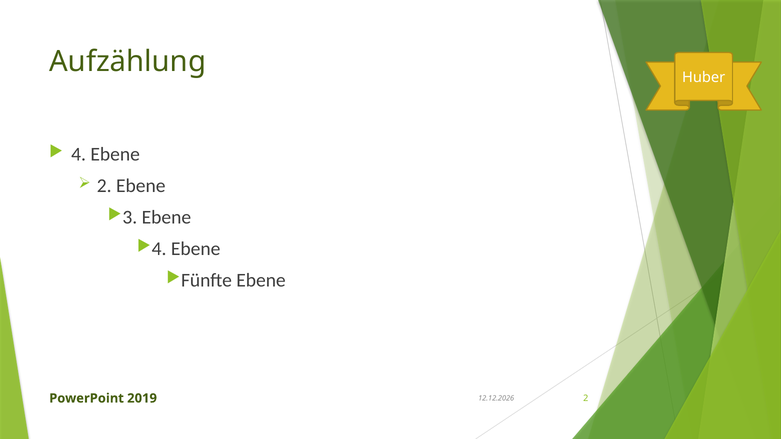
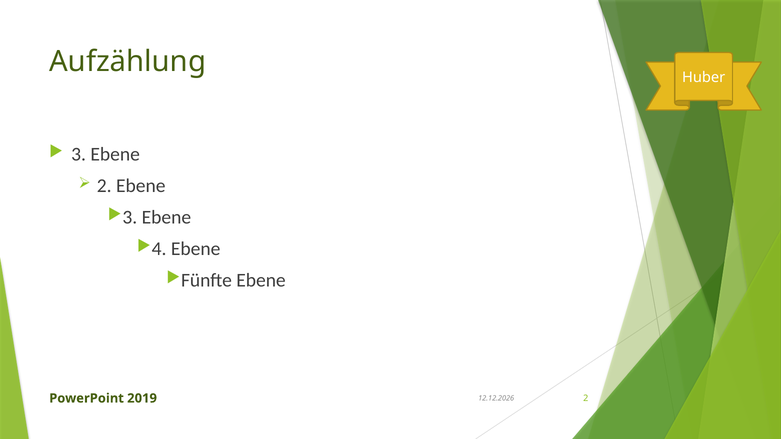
4: 4 -> 3
